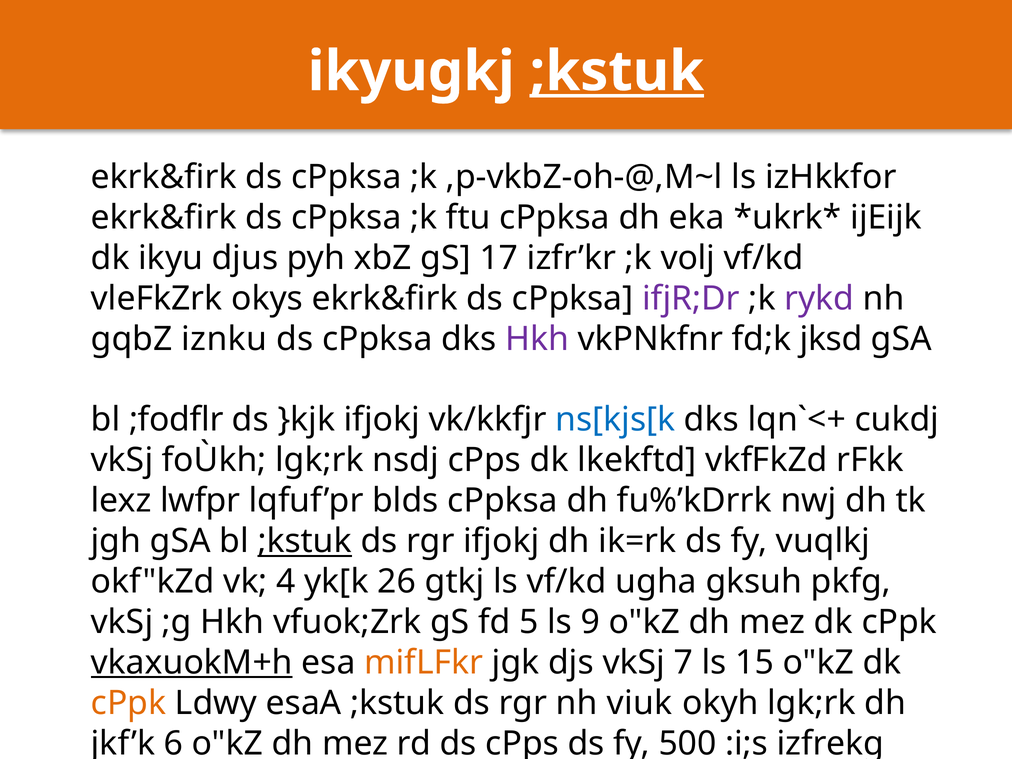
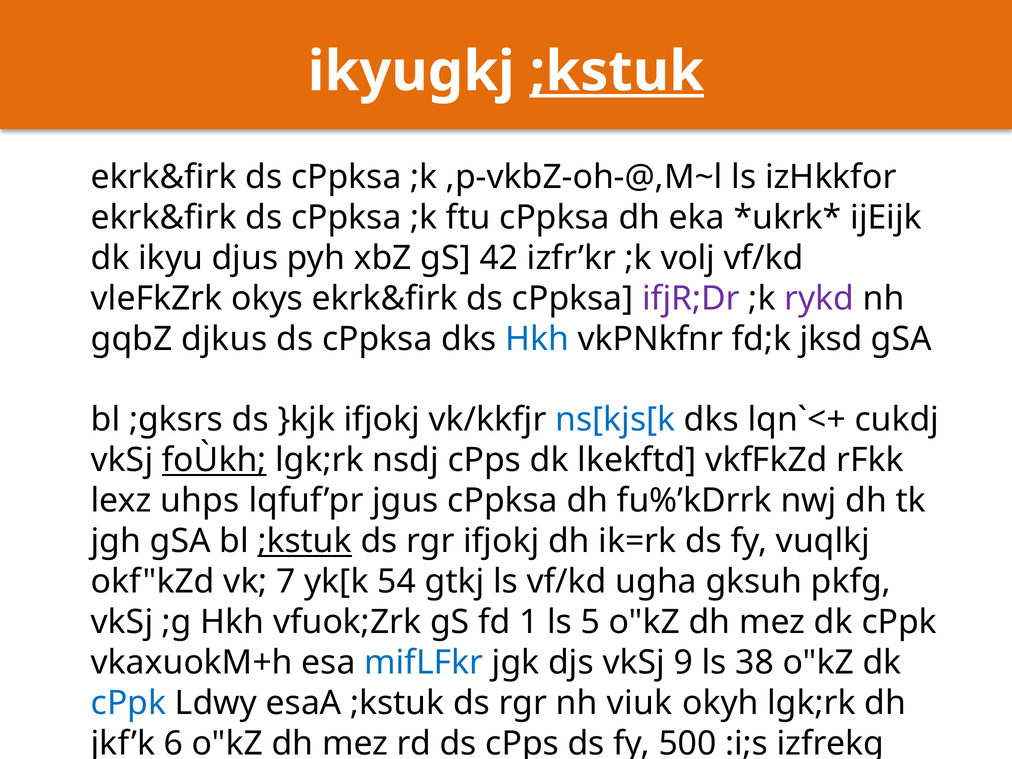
17: 17 -> 42
iznku: iznku -> djkus
Hkh at (537, 339) colour: purple -> blue
;fodflr: ;fodflr -> ;gksrs
foÙkh underline: none -> present
lwfpr: lwfpr -> uhps
lqfuf’pr blds: blds -> jgus
4: 4 -> 7
26: 26 -> 54
5: 5 -> 1
9: 9 -> 5
vkaxuokM+h underline: present -> none
mifLFkr colour: orange -> blue
7: 7 -> 9
15: 15 -> 38
cPpk at (129, 703) colour: orange -> blue
